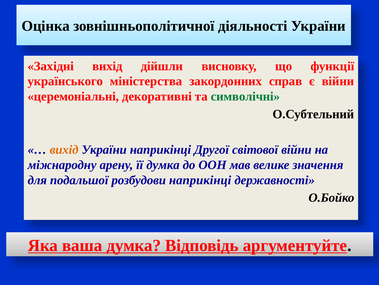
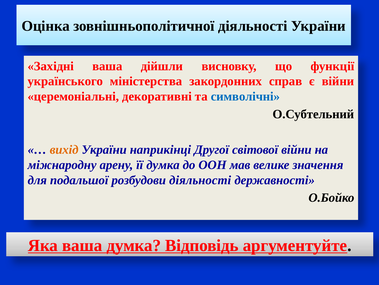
Західні вихід: вихід -> ваша
символічні colour: green -> blue
розбудови наприкінці: наприкінці -> діяльності
